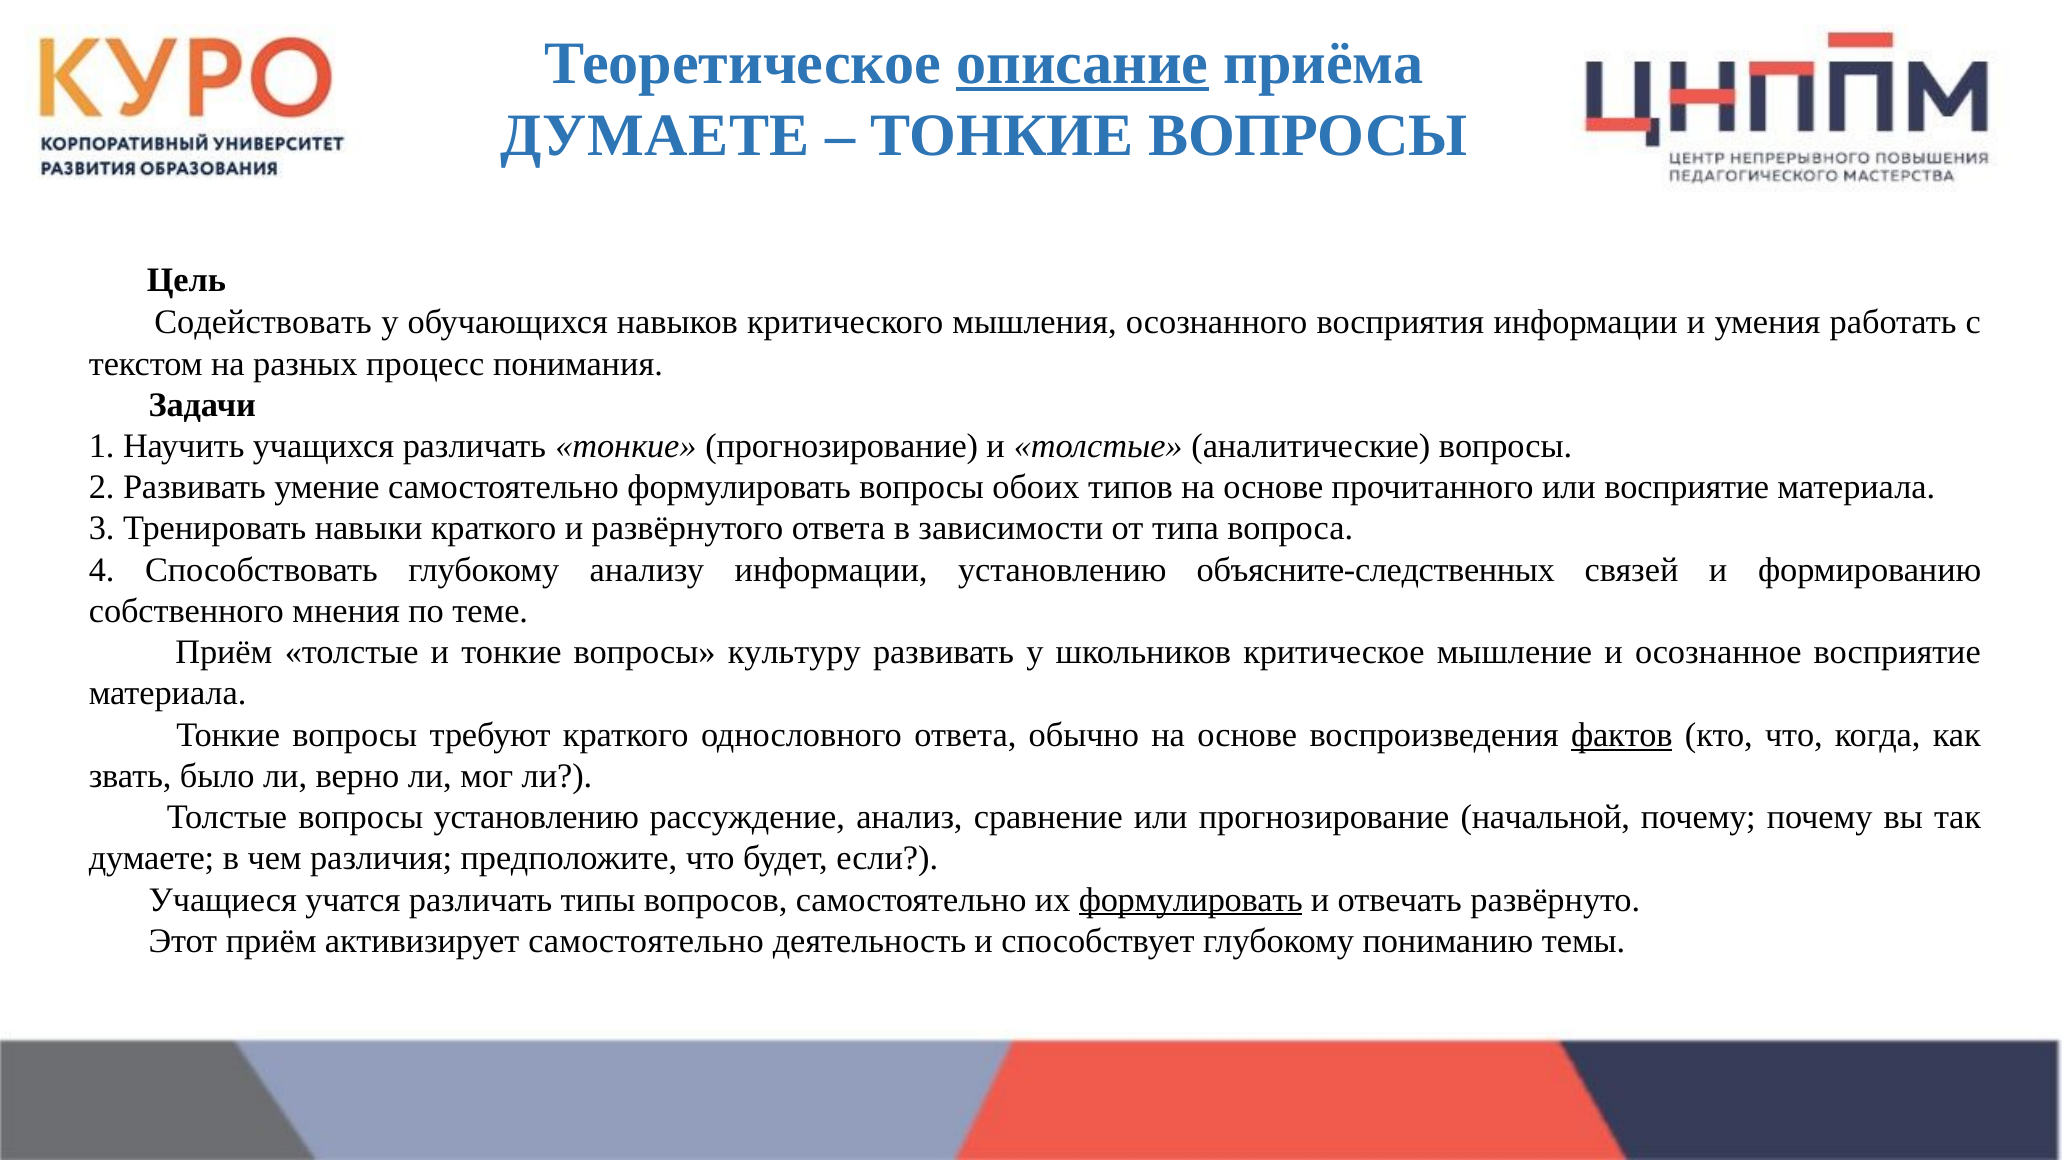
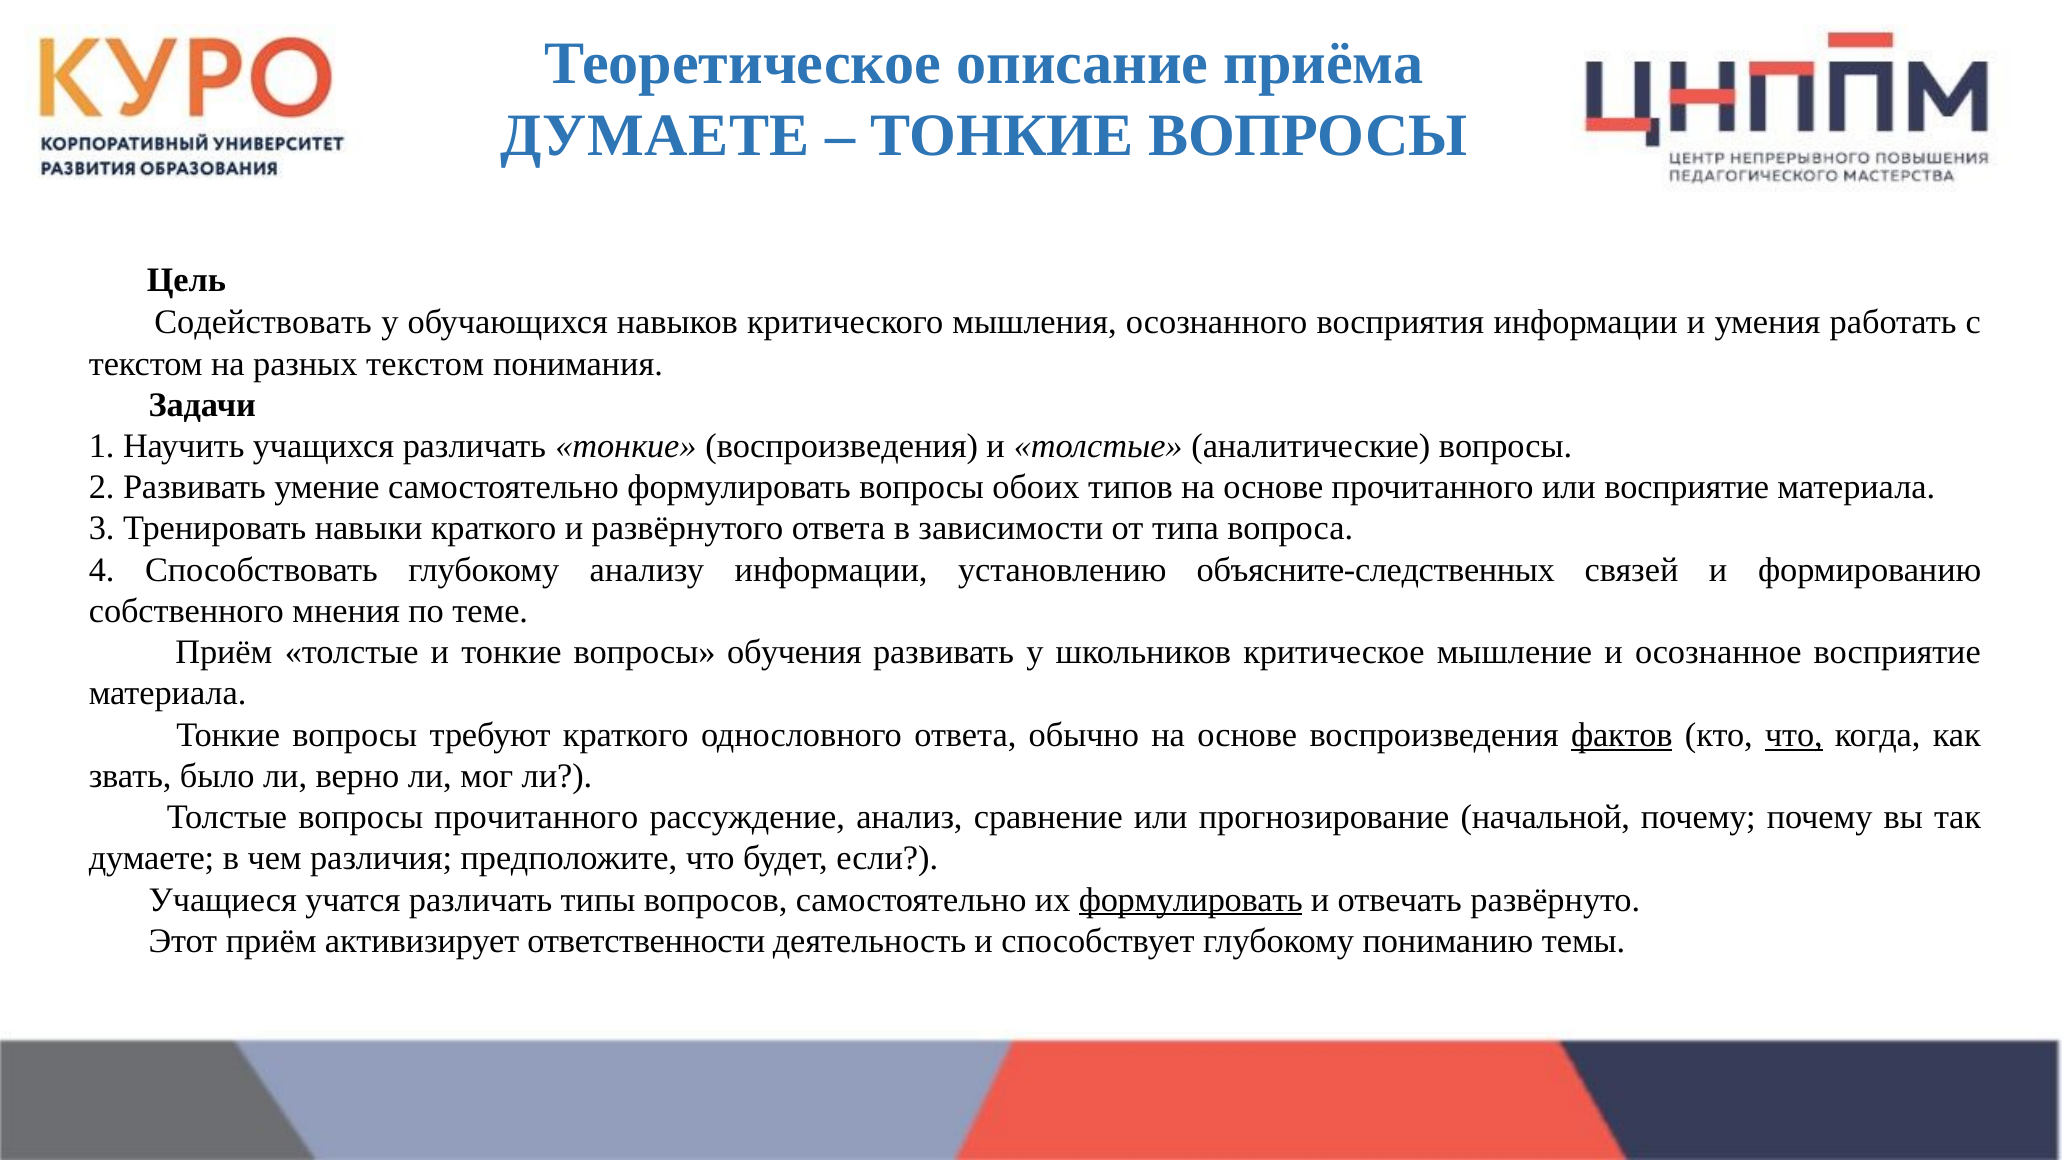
описание underline: present -> none
разных процесс: процесс -> текстом
тонкие прогнозирование: прогнозирование -> воспроизведения
культуру: культуру -> обучения
что at (1794, 735) underline: none -> present
вопросы установлению: установлению -> прочитанного
активизирует самостоятельно: самостоятельно -> ответственности
